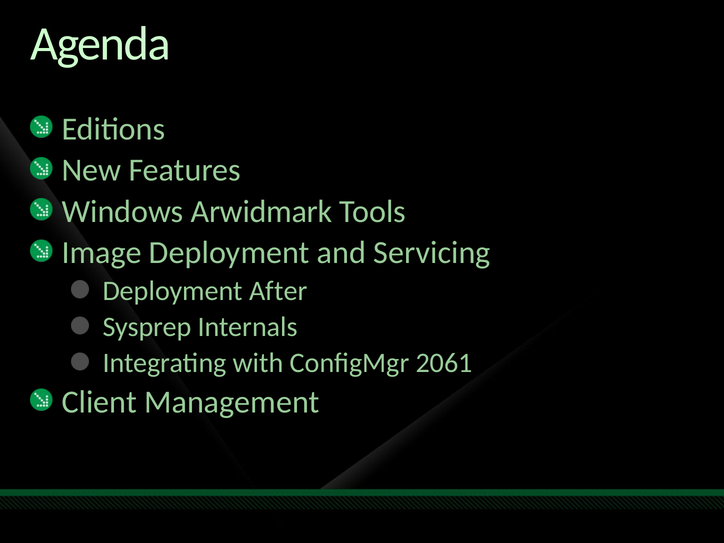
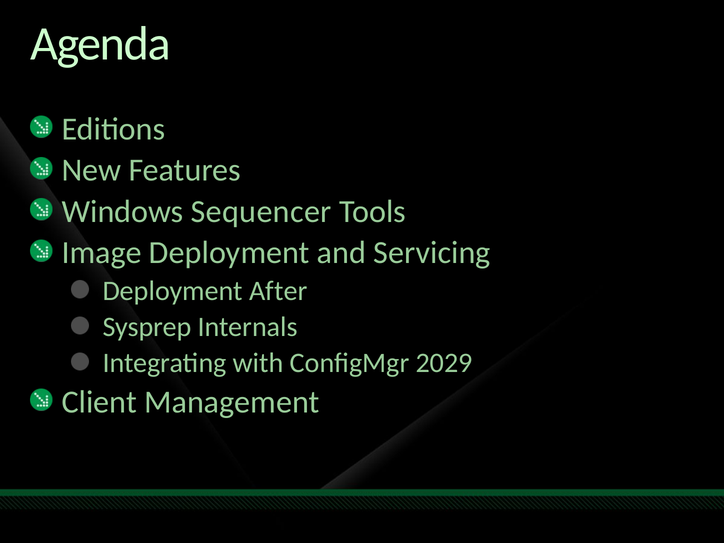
Arwidmark: Arwidmark -> Sequencer
2061: 2061 -> 2029
